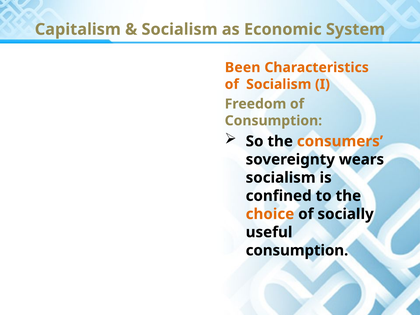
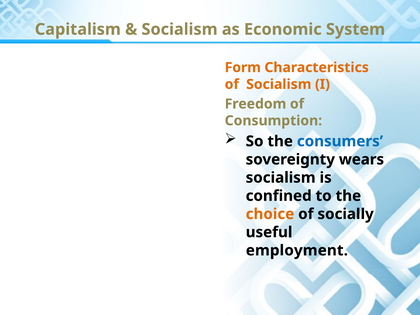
Been: Been -> Form
consumers colour: orange -> blue
consumption at (297, 250): consumption -> employment
